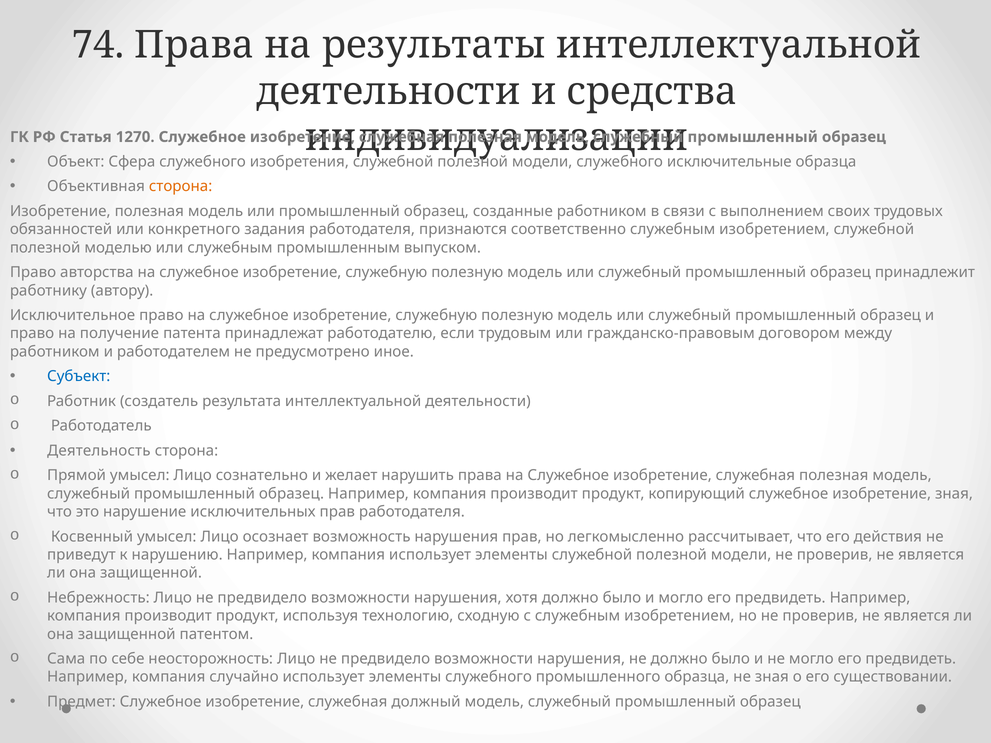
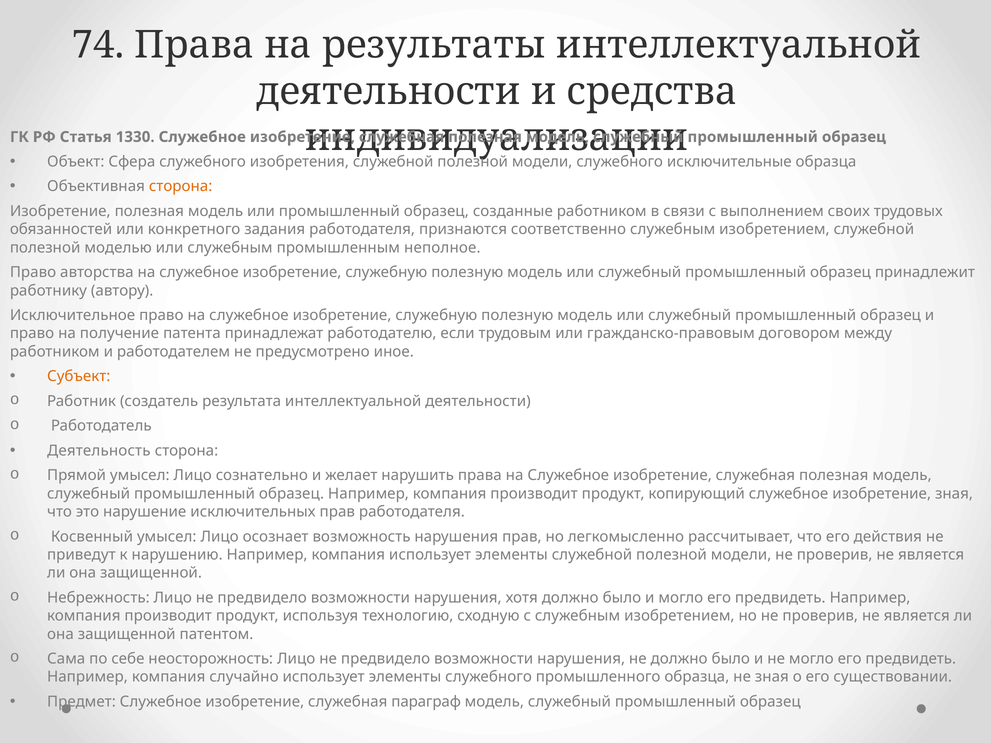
1270: 1270 -> 1330
выпуском: выпуском -> неполное
Субъект colour: blue -> orange
должный: должный -> параграф
